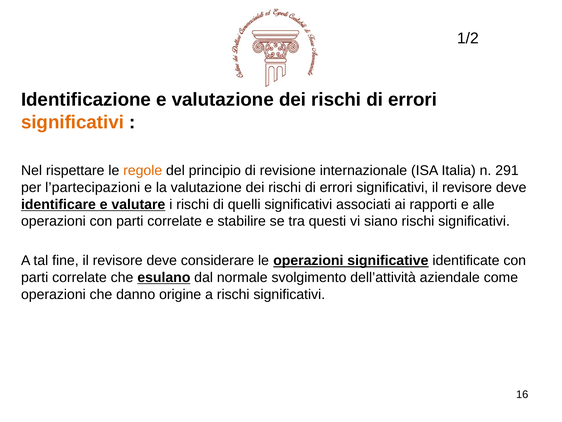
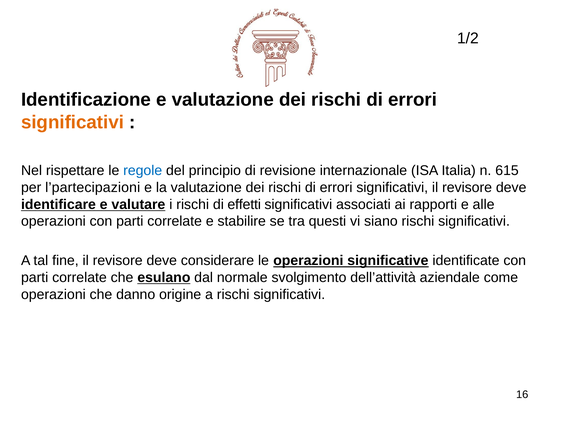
regole colour: orange -> blue
291: 291 -> 615
quelli: quelli -> effetti
